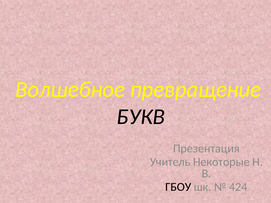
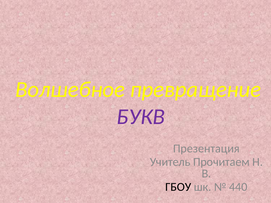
БУКВ colour: black -> purple
Некоторые: Некоторые -> Прочитаем
424: 424 -> 440
